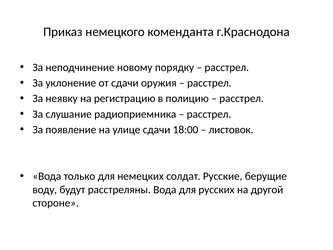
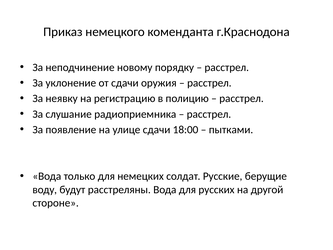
листовок: листовок -> пытками
